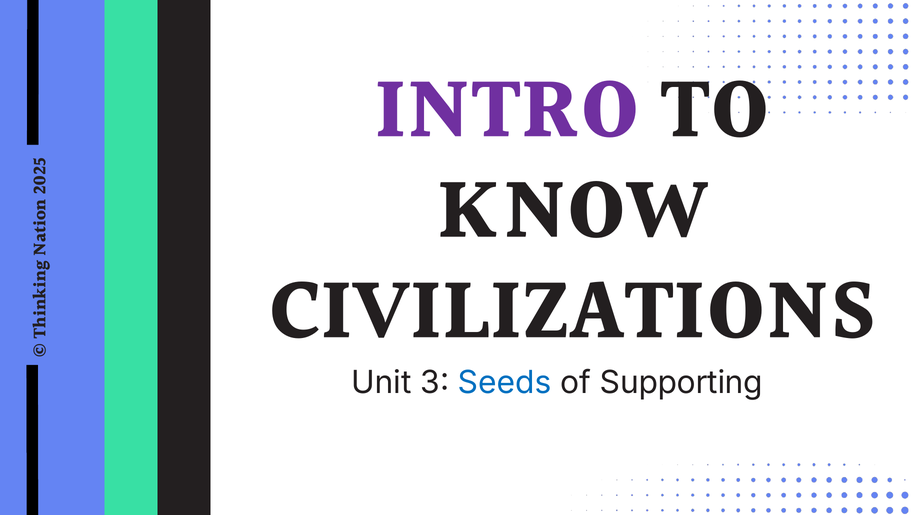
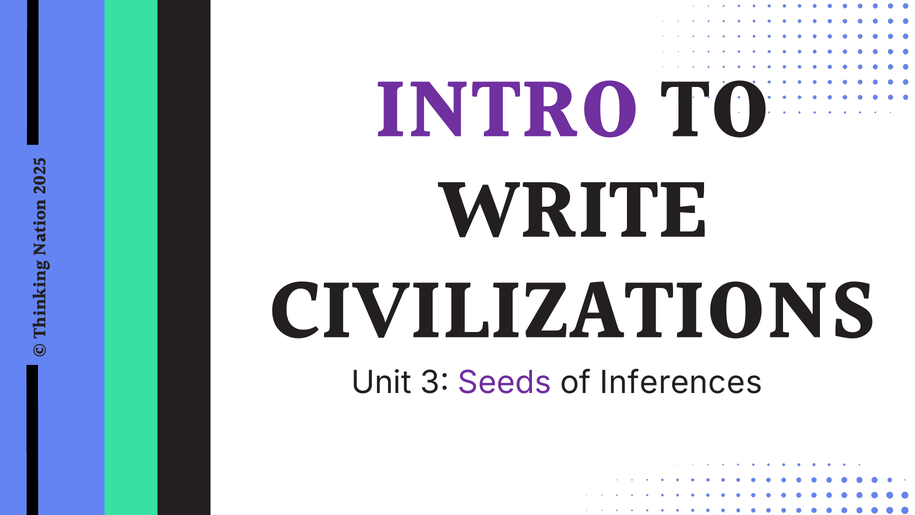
KNOW: KNOW -> WRITE
Seeds colour: blue -> purple
Supporting: Supporting -> Inferences
